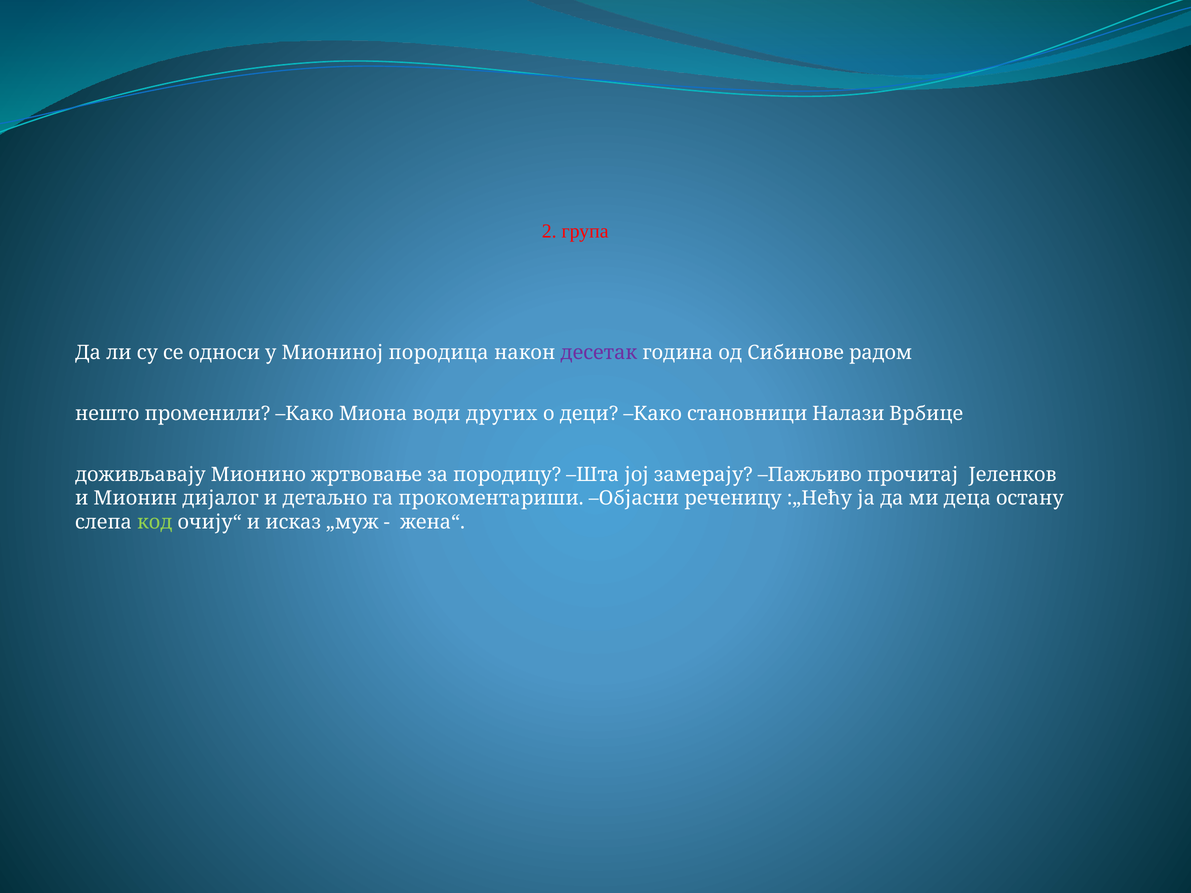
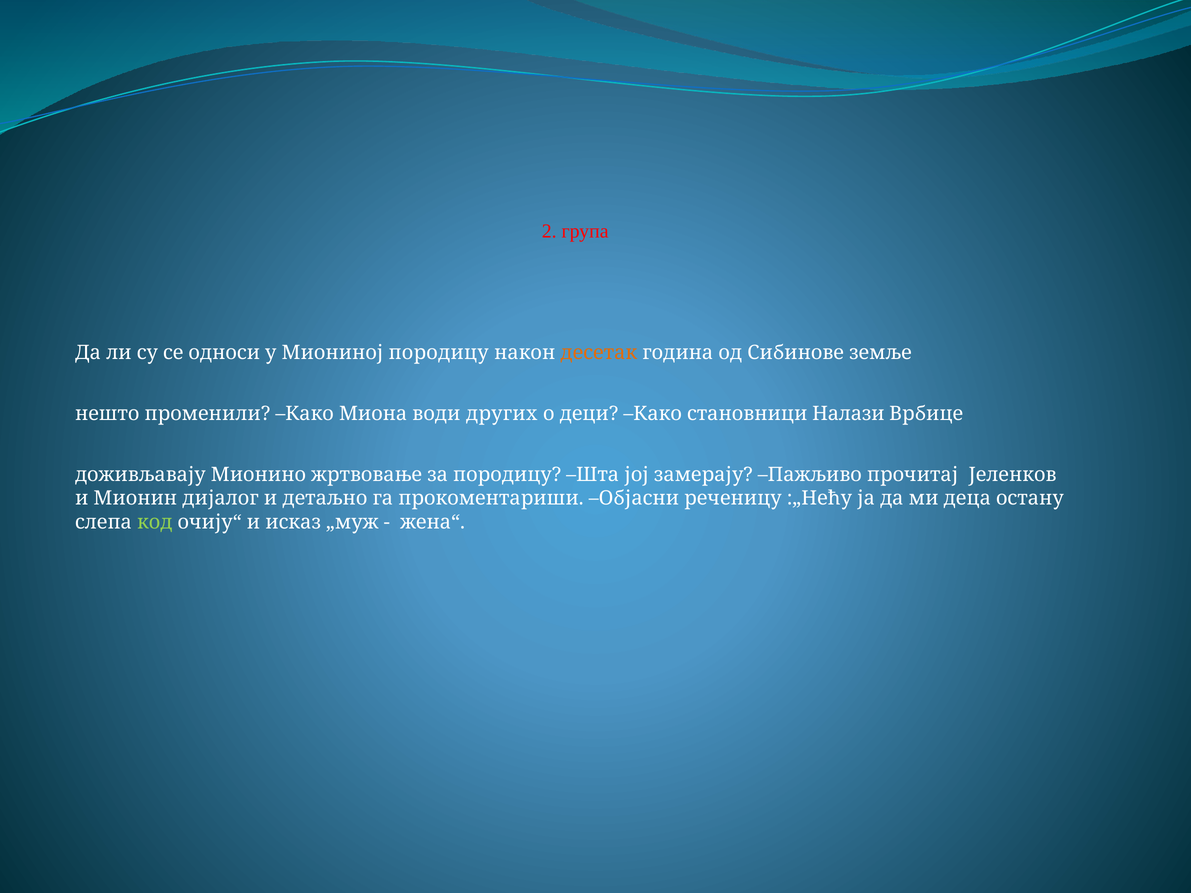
Миониној породица: породица -> породицу
десетак colour: purple -> orange
радом: радом -> земље
